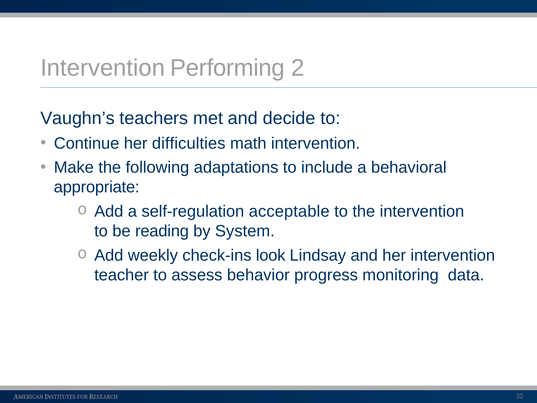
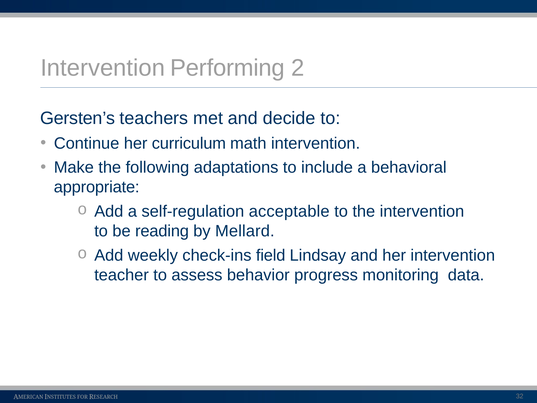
Vaughn’s: Vaughn’s -> Gersten’s
difficulties: difficulties -> curriculum
System: System -> Mellard
look: look -> field
